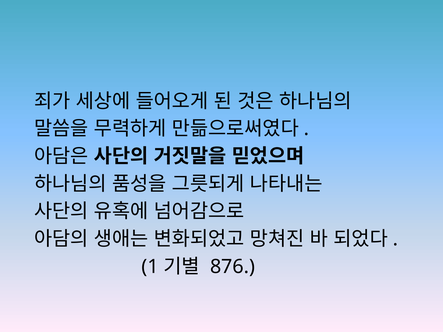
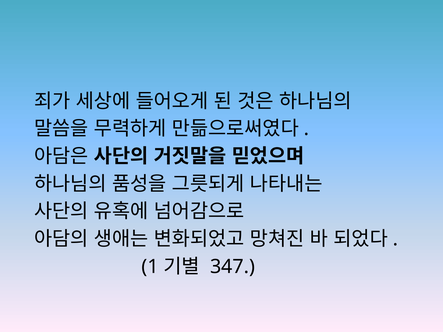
876: 876 -> 347
